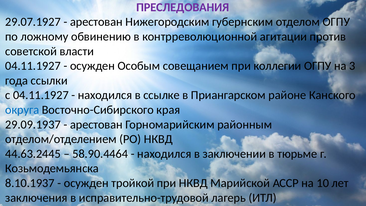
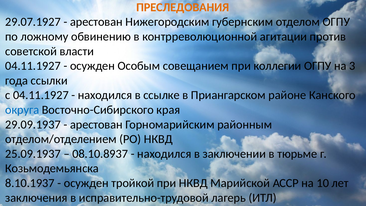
ПРЕСЛЕДОВАНИЯ colour: purple -> orange
44.63.2445: 44.63.2445 -> 25.09.1937
58.90.4464: 58.90.4464 -> 08.10.8937
